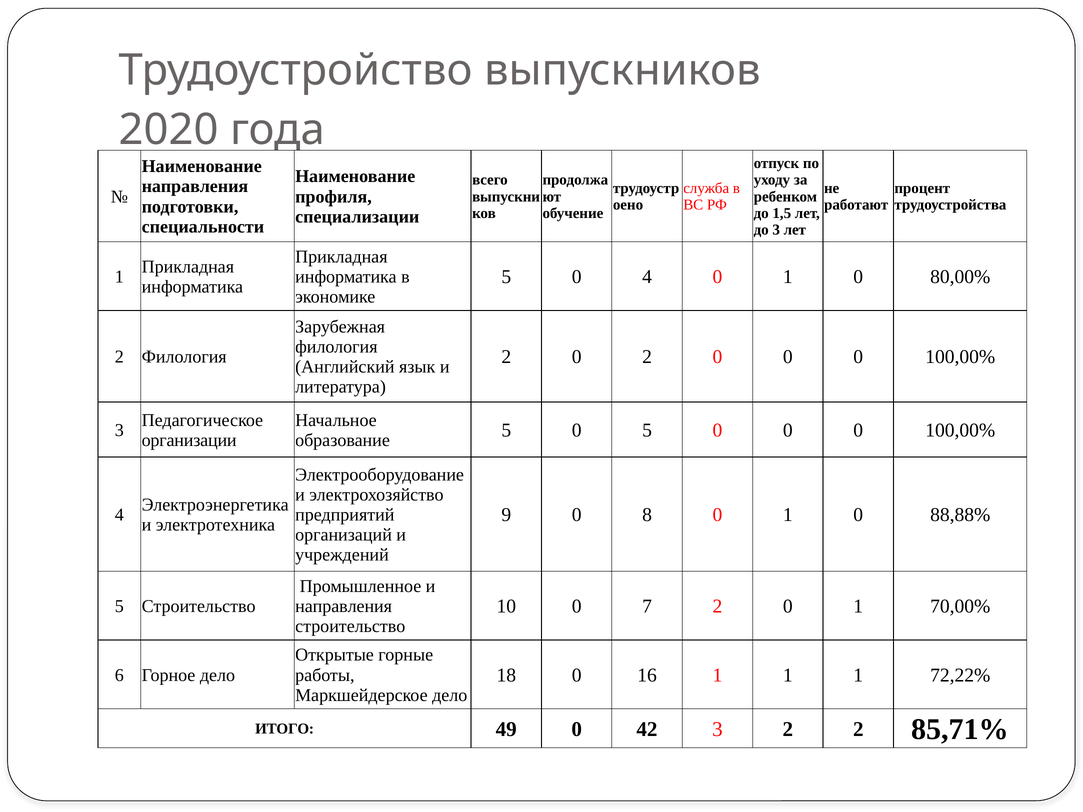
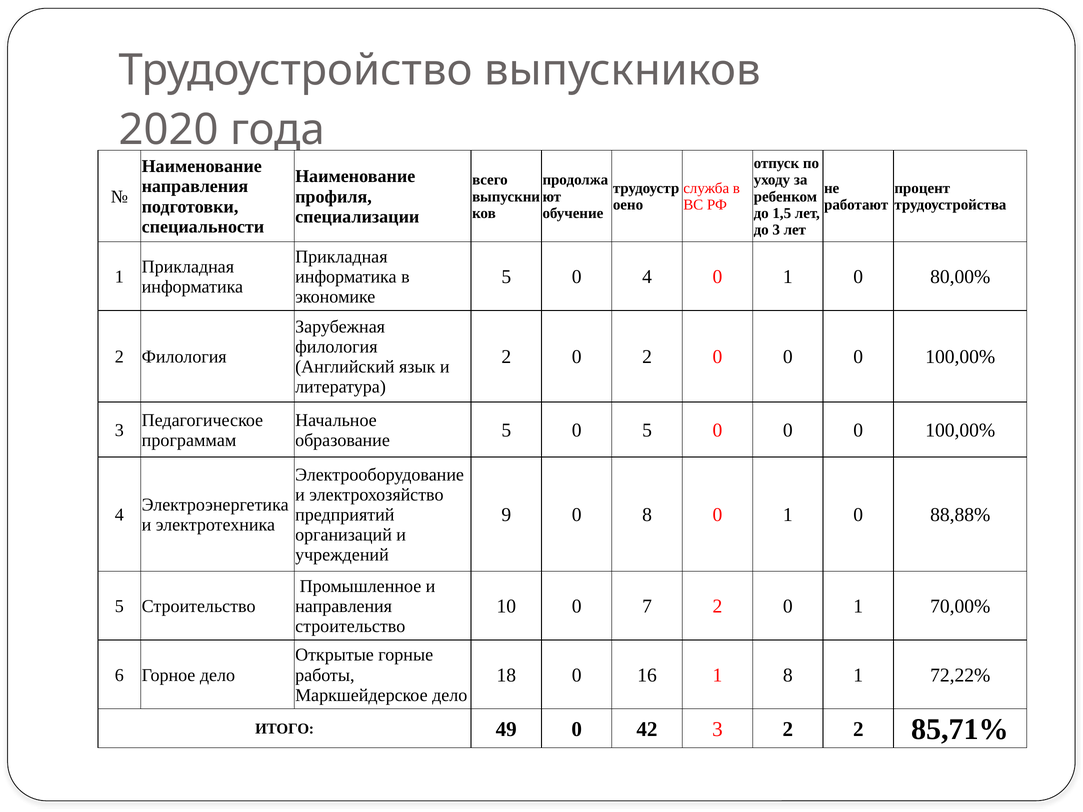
организации: организации -> программам
16 1 1: 1 -> 8
